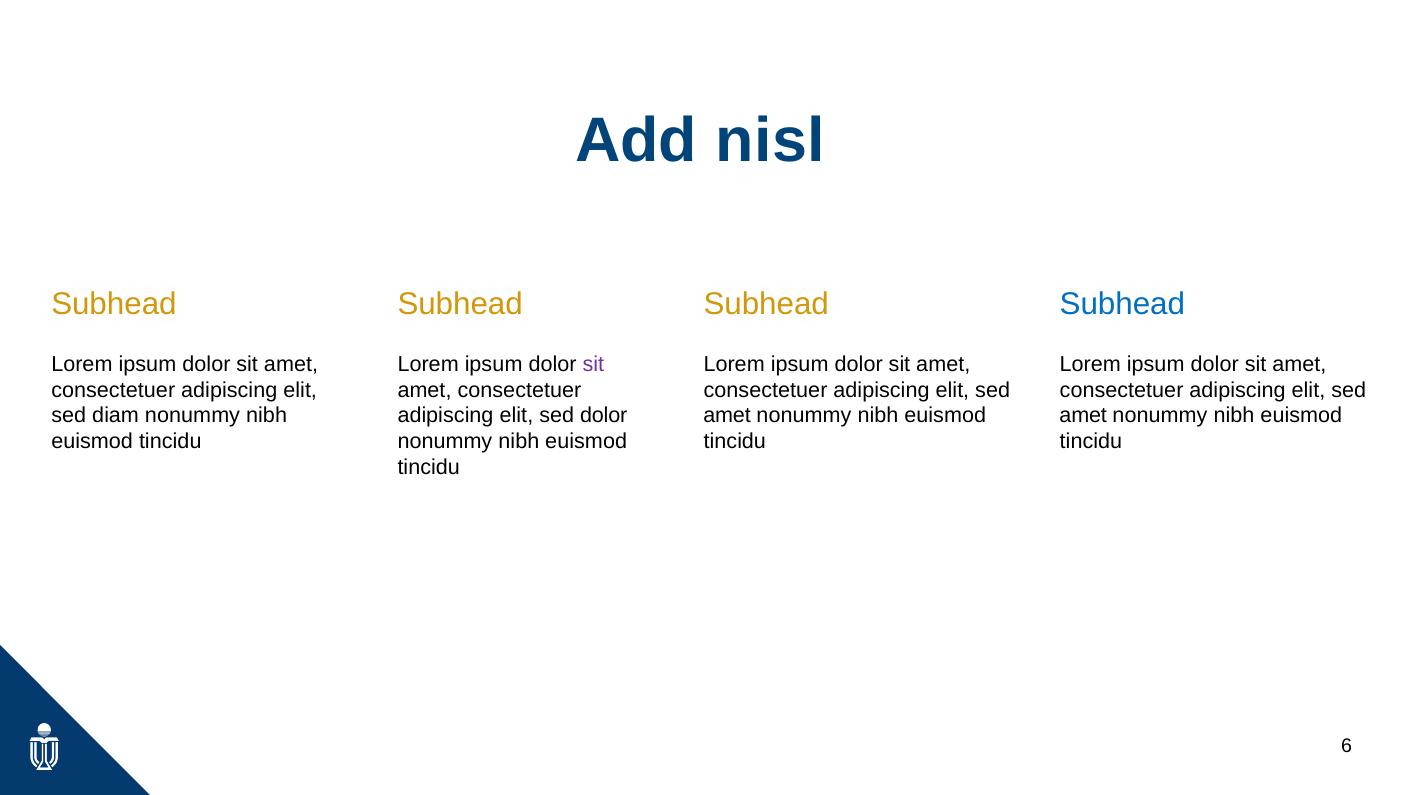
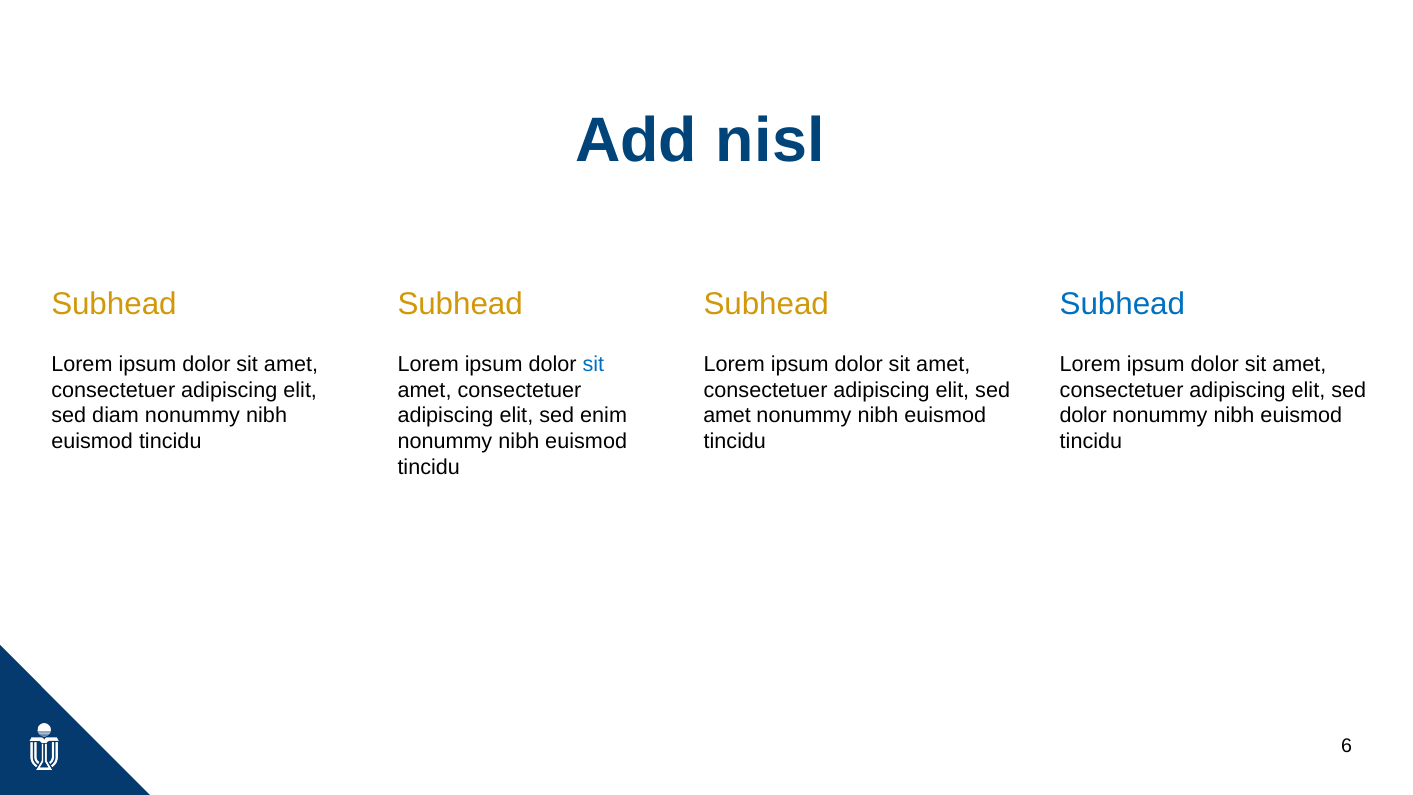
sit at (593, 364) colour: purple -> blue
sed dolor: dolor -> enim
amet at (1083, 416): amet -> dolor
